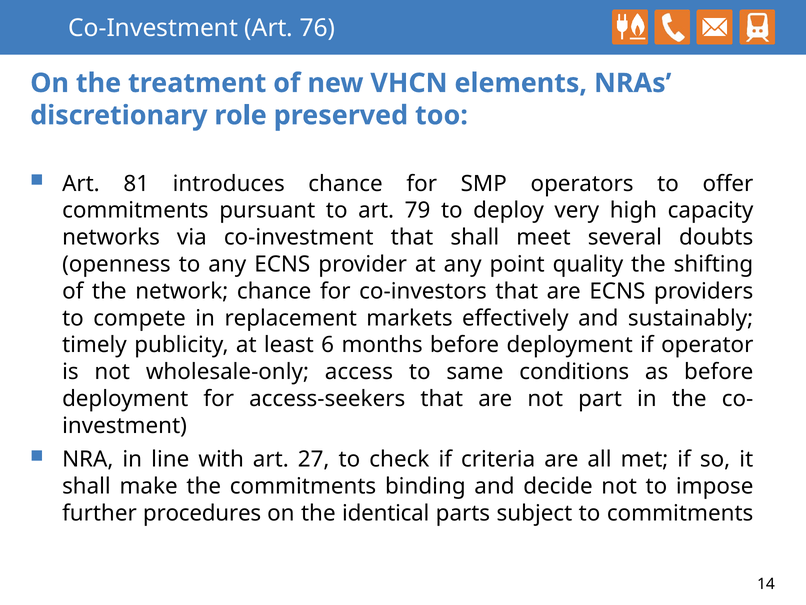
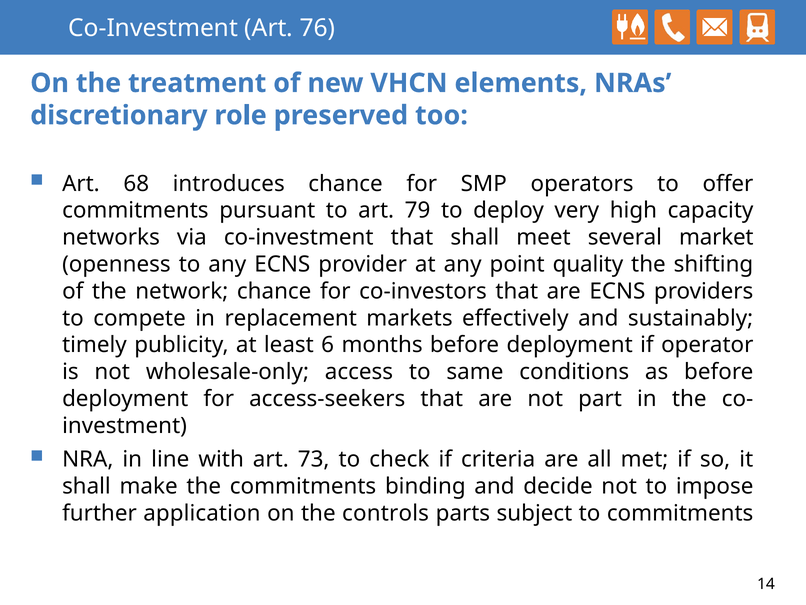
81: 81 -> 68
doubts: doubts -> market
27: 27 -> 73
procedures: procedures -> application
identical: identical -> controls
